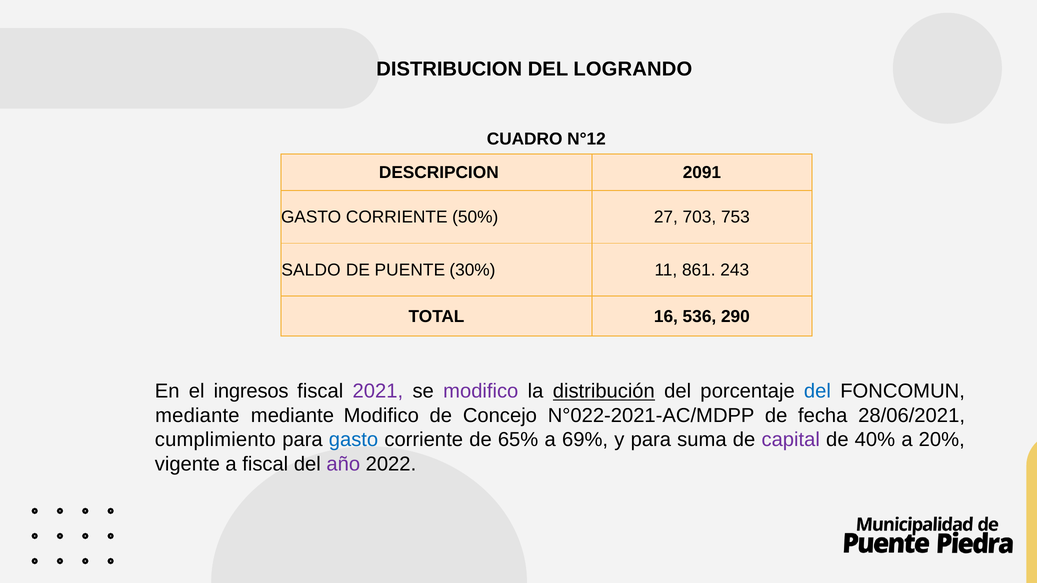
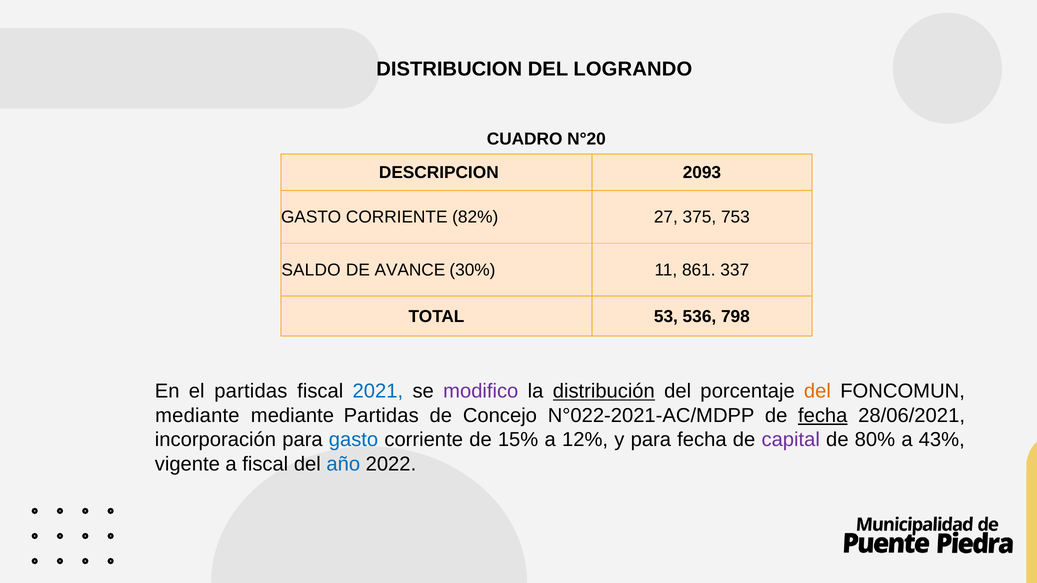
N°12: N°12 -> N°20
2091: 2091 -> 2093
50%: 50% -> 82%
703: 703 -> 375
PUENTE: PUENTE -> AVANCE
243: 243 -> 337
16: 16 -> 53
290: 290 -> 798
el ingresos: ingresos -> partidas
2021 colour: purple -> blue
del at (817, 392) colour: blue -> orange
mediante Modifico: Modifico -> Partidas
fecha at (823, 416) underline: none -> present
cumplimiento: cumplimiento -> incorporación
65%: 65% -> 15%
69%: 69% -> 12%
para suma: suma -> fecha
40%: 40% -> 80%
20%: 20% -> 43%
año colour: purple -> blue
